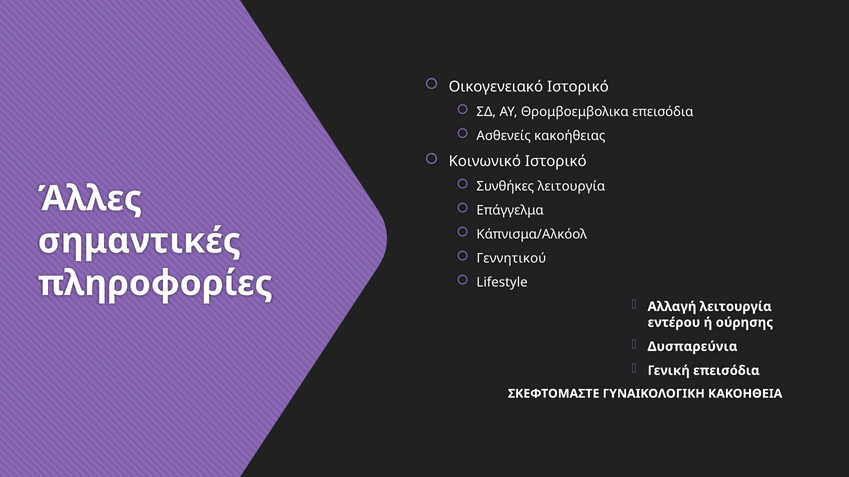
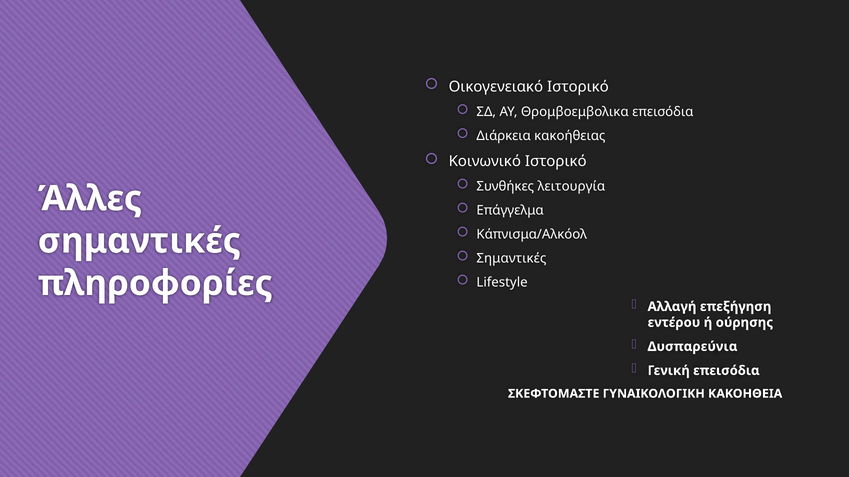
Ασθενείς: Ασθενείς -> Διάρκεια
Γεννητικού at (511, 259): Γεννητικού -> Σημαντικές
Αλλαγή λειτουργία: λειτουργία -> επεξήγηση
